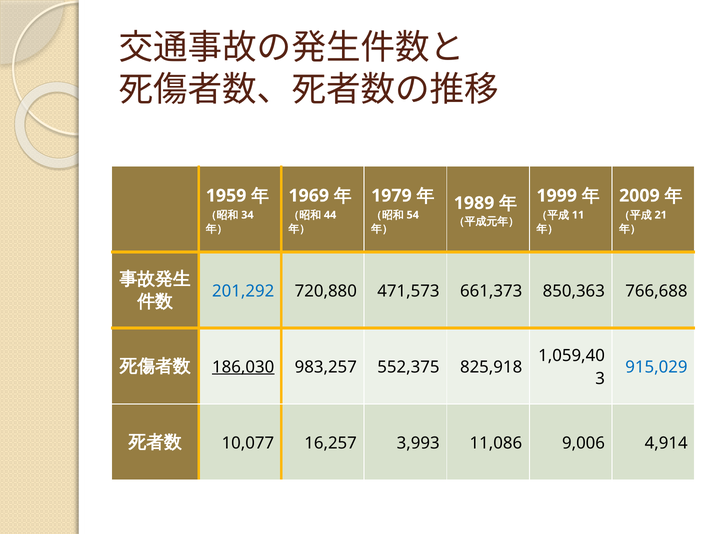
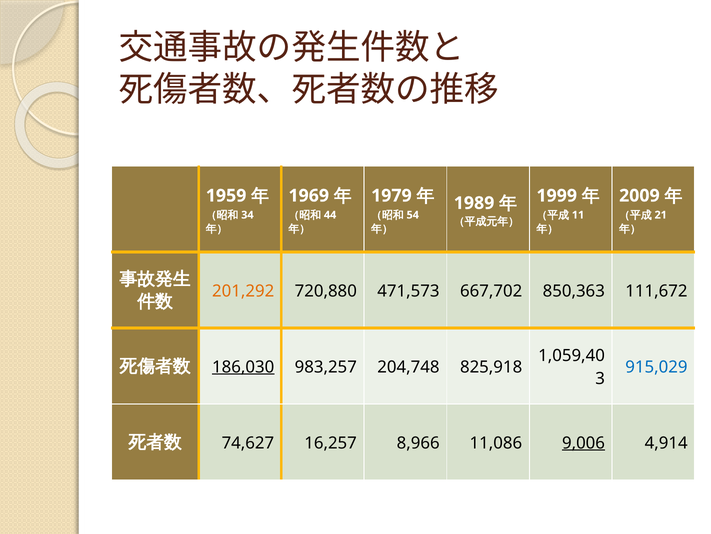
201,292 colour: blue -> orange
661,373: 661,373 -> 667,702
766,688: 766,688 -> 111,672
552,375: 552,375 -> 204,748
10,077: 10,077 -> 74,627
3,993: 3,993 -> 8,966
9,006 underline: none -> present
